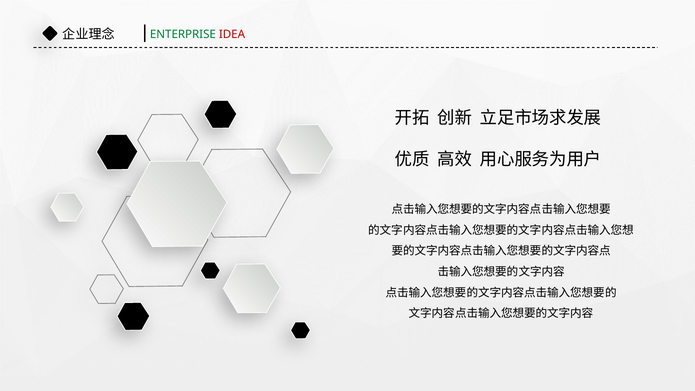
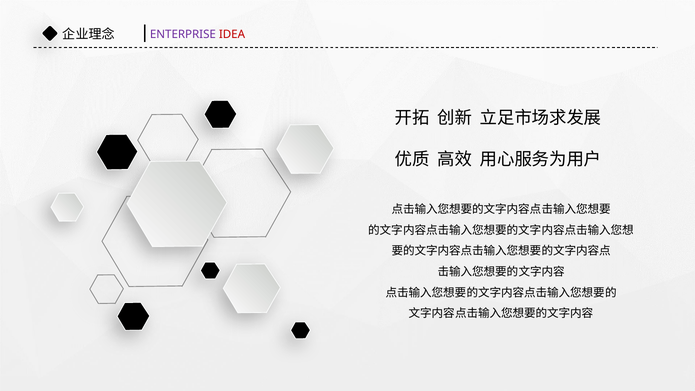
ENTERPRISE colour: green -> purple
